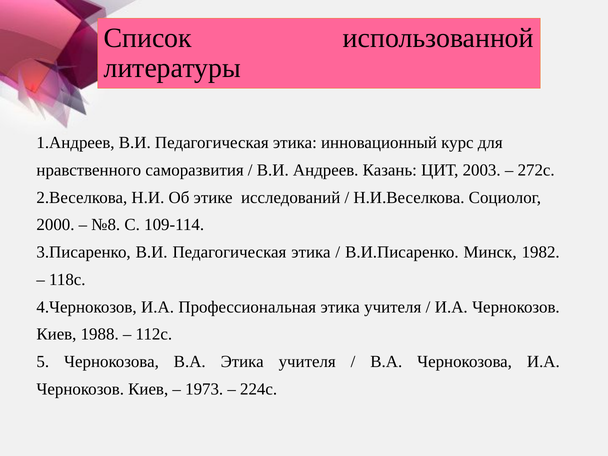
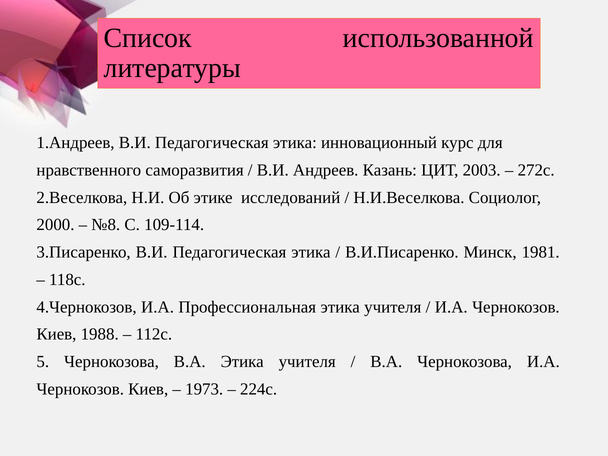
1982: 1982 -> 1981
